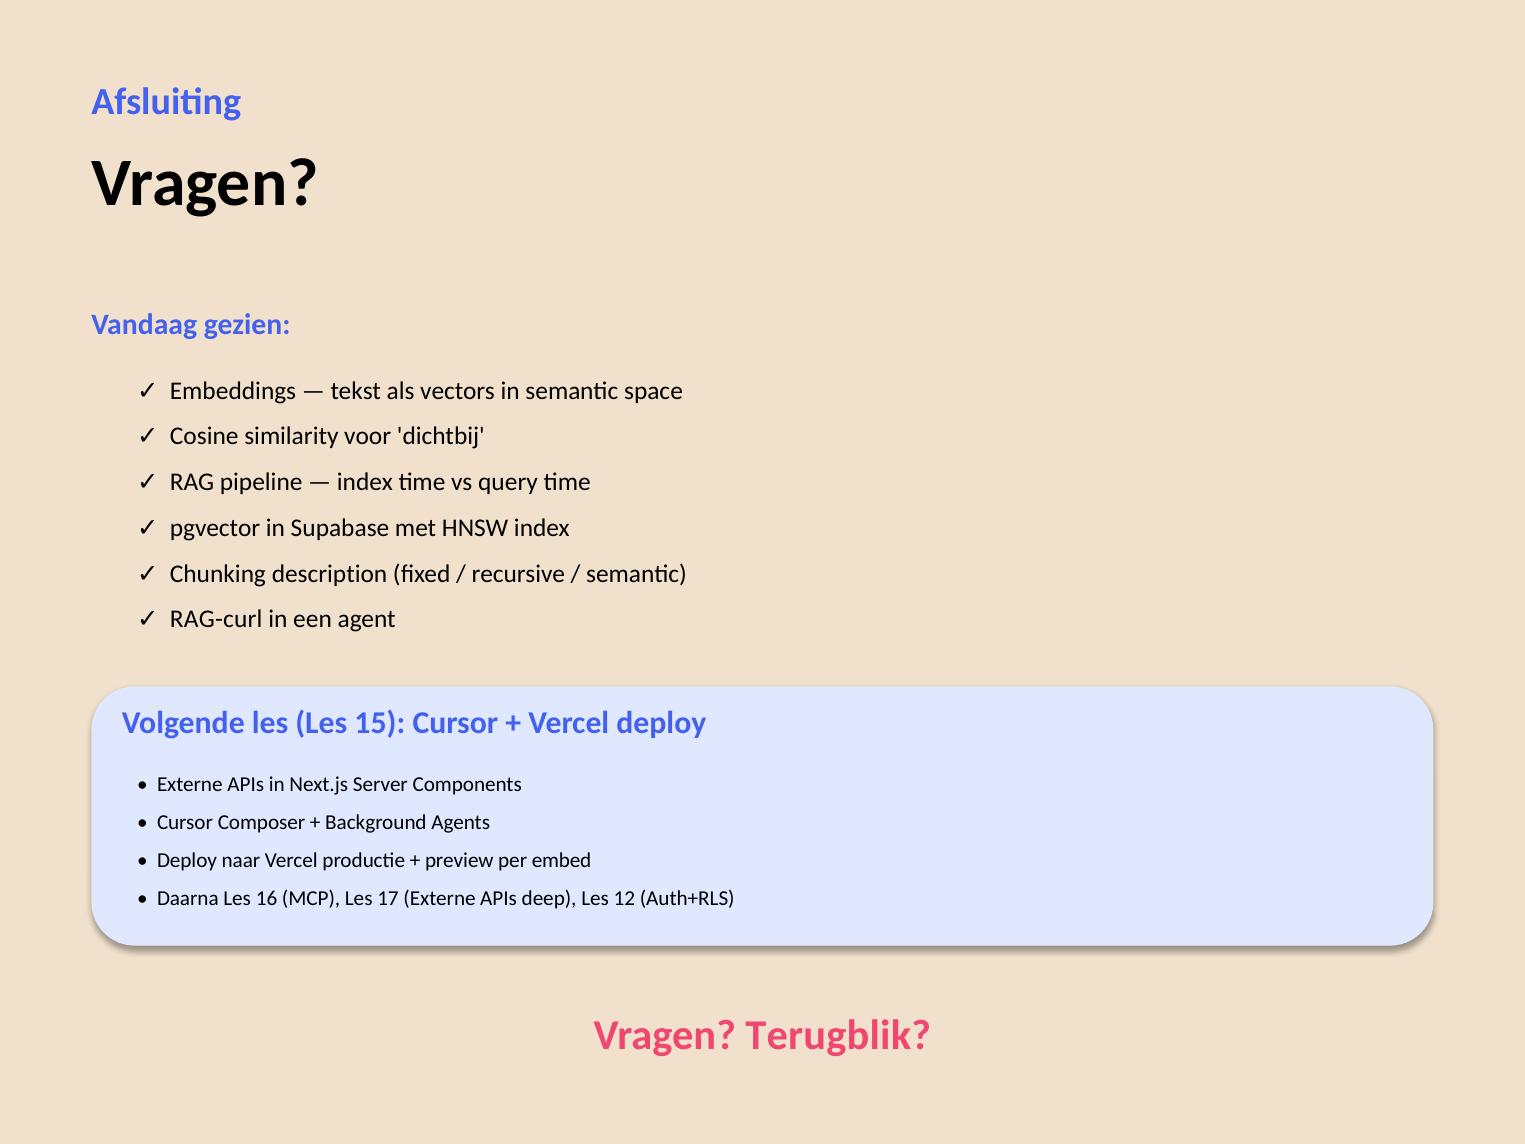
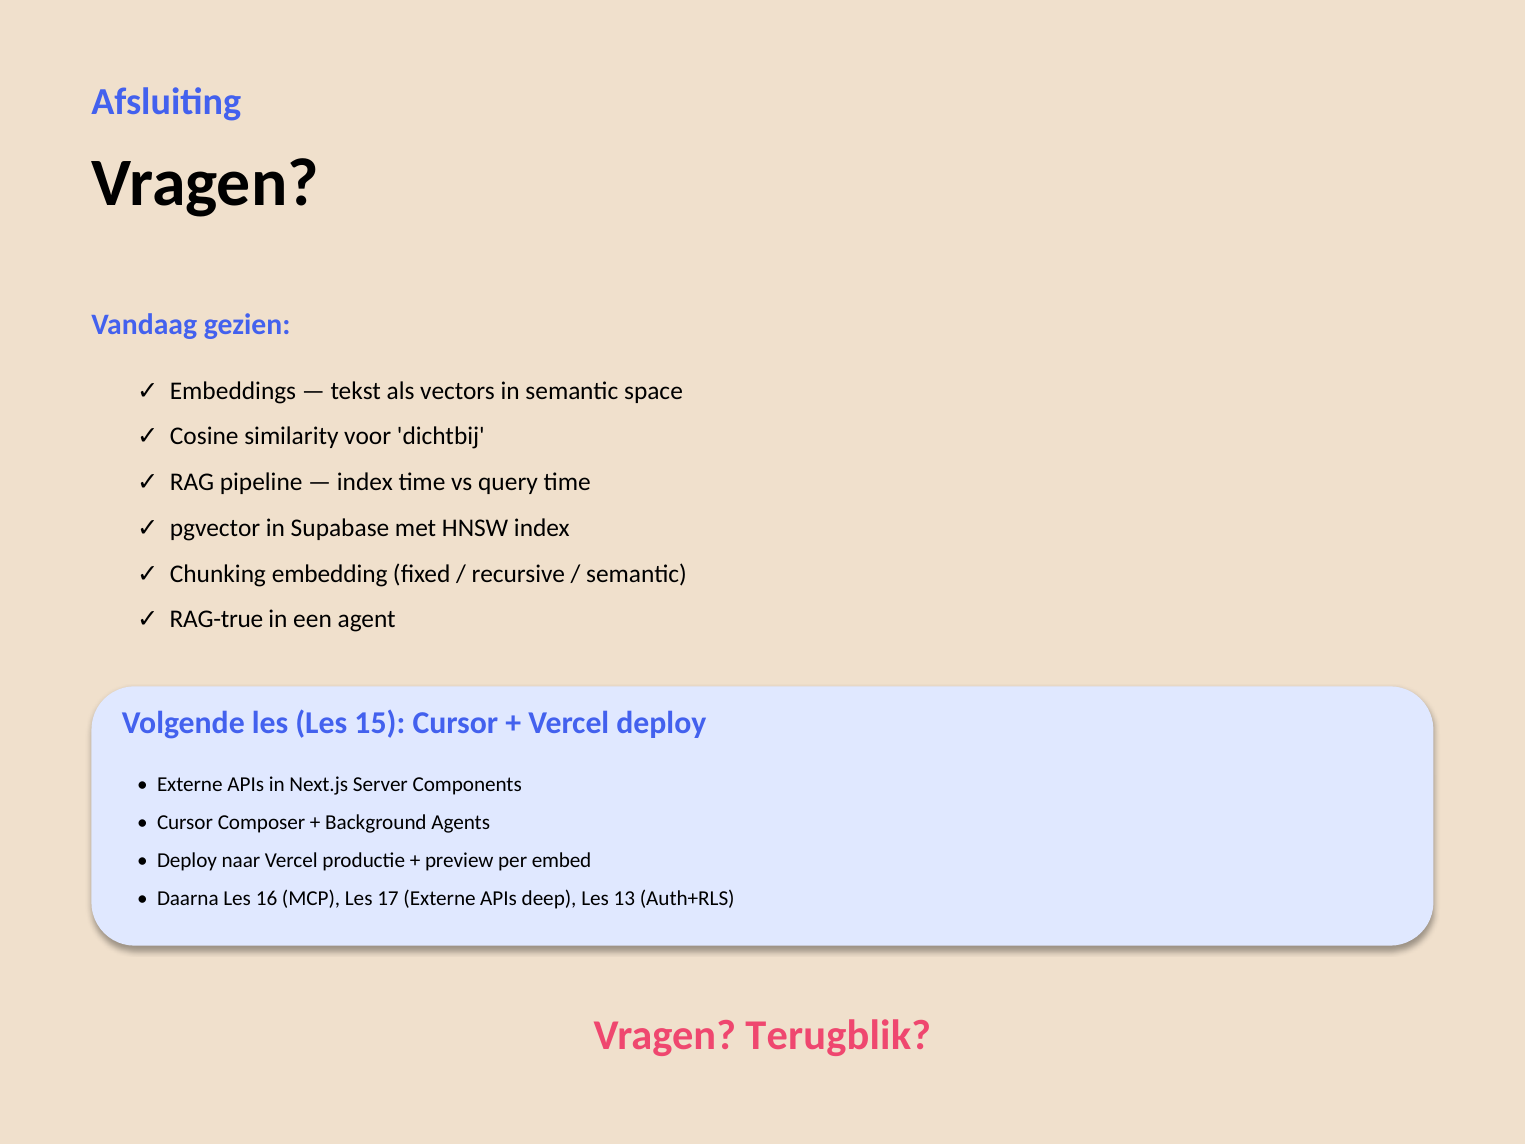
description: description -> embedding
RAG-curl: RAG-curl -> RAG-true
12: 12 -> 13
